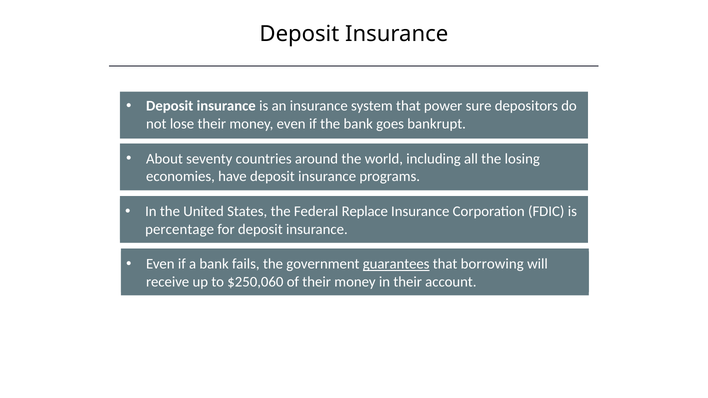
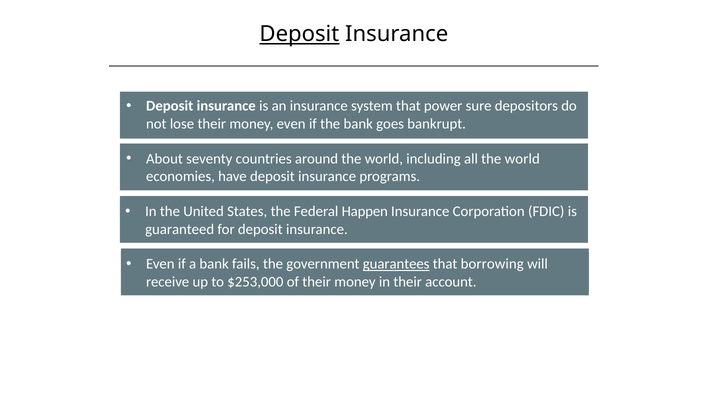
Deposit at (299, 34) underline: none -> present
all the losing: losing -> world
Replace: Replace -> Happen
percentage: percentage -> guaranteed
$250,060: $250,060 -> $253,000
